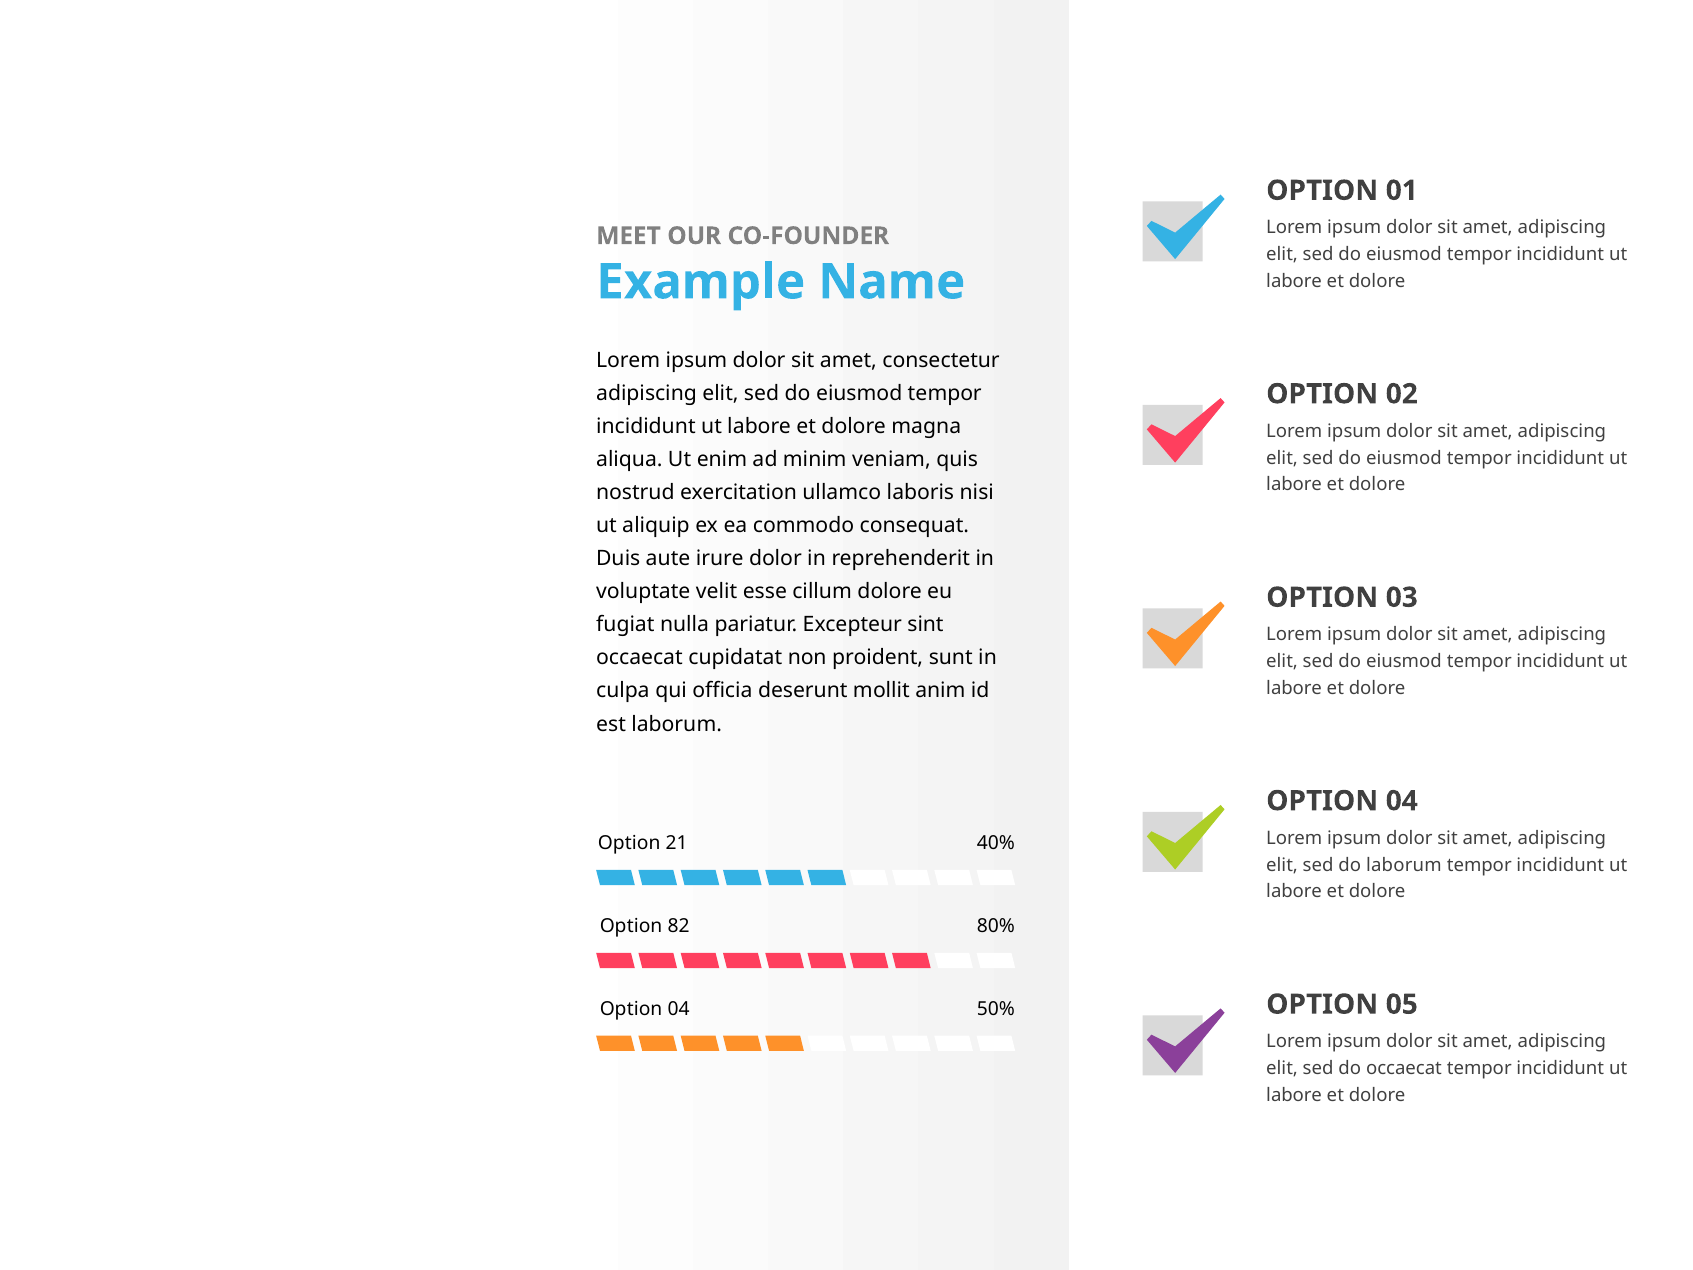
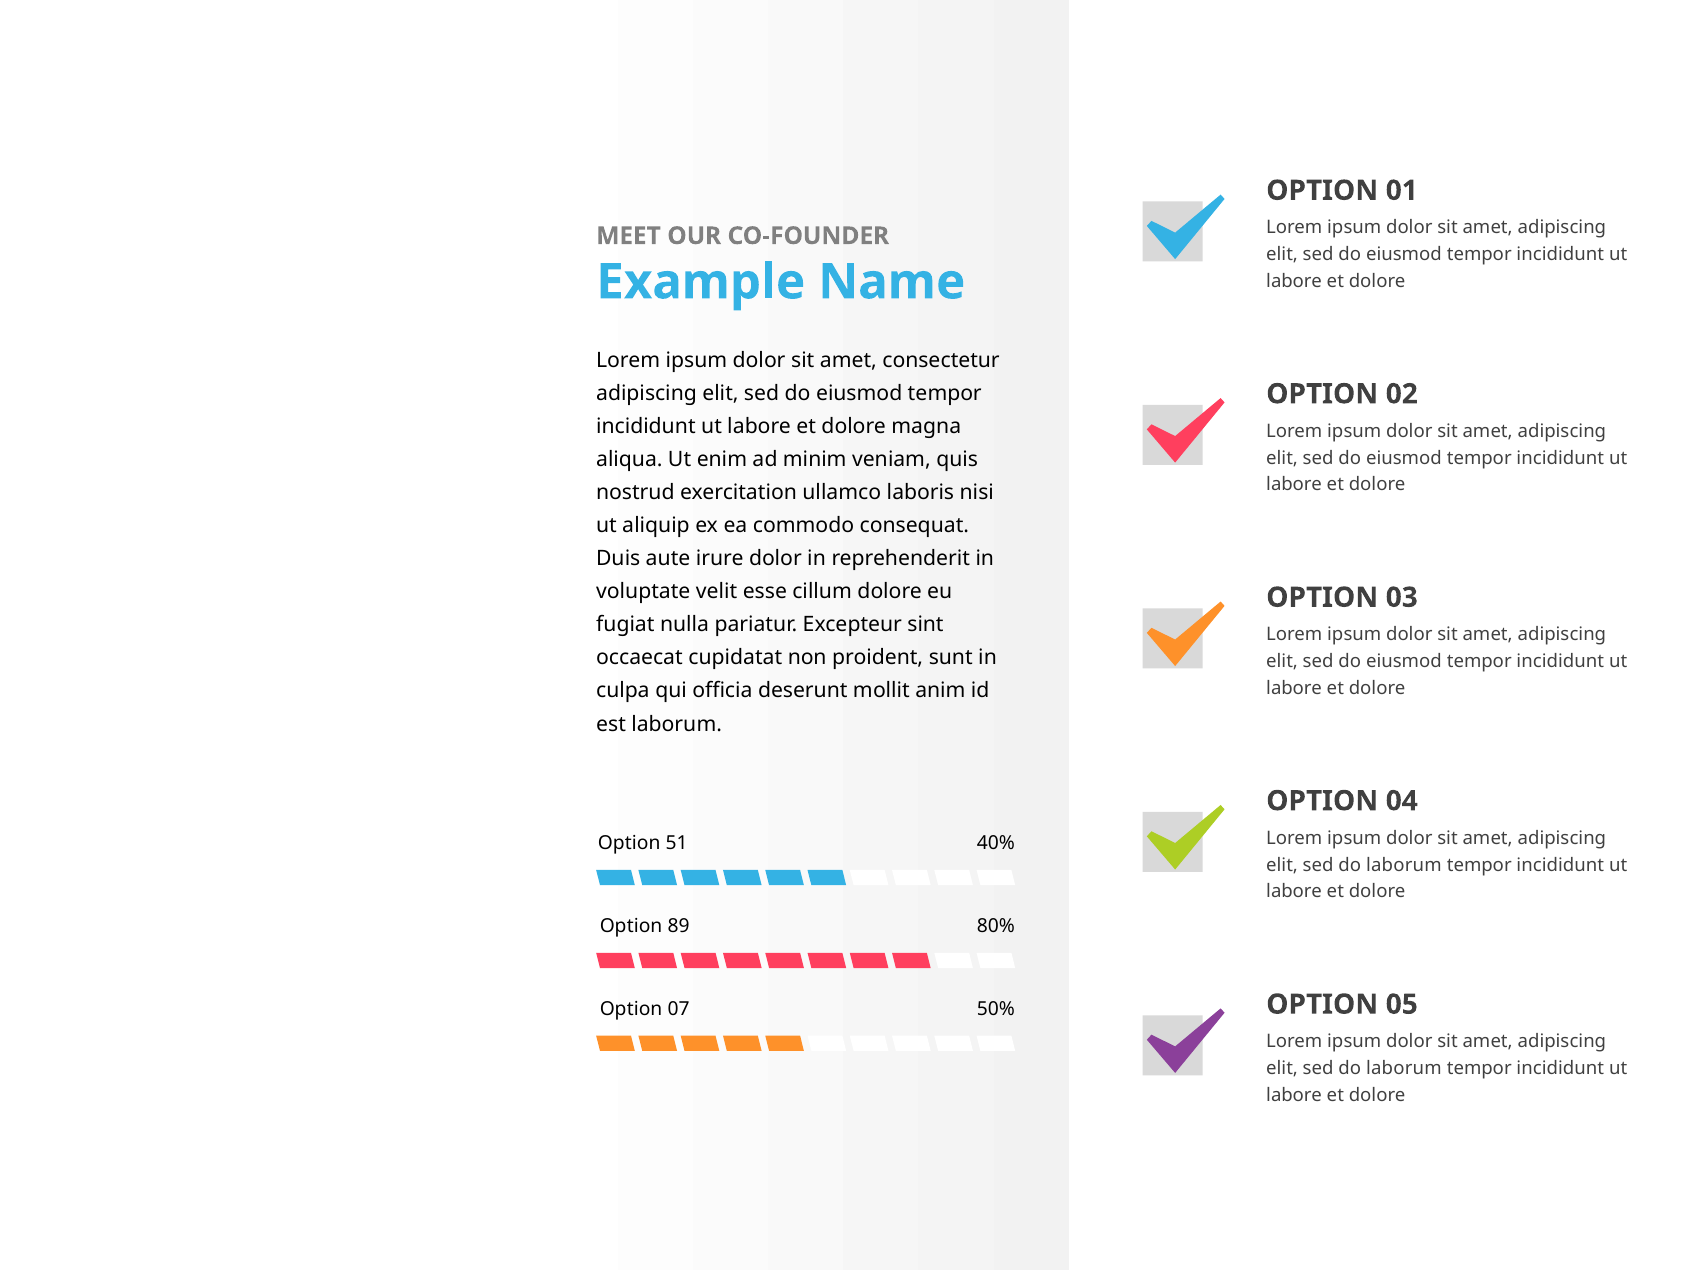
21: 21 -> 51
82: 82 -> 89
04 at (679, 1009): 04 -> 07
occaecat at (1404, 1068): occaecat -> laborum
